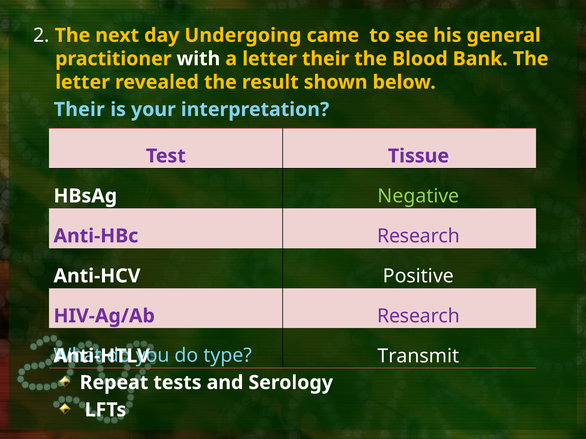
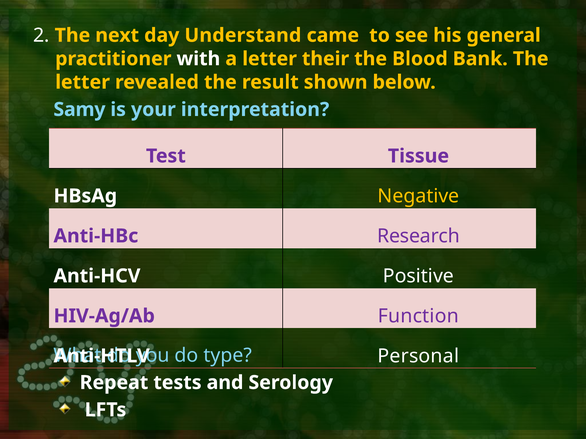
Undergoing: Undergoing -> Understand
Their at (79, 110): Their -> Samy
Negative colour: light green -> yellow
HIV-Ag/Ab Research: Research -> Function
Transmit: Transmit -> Personal
